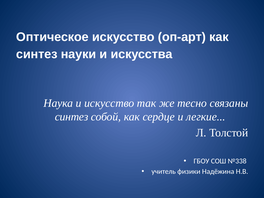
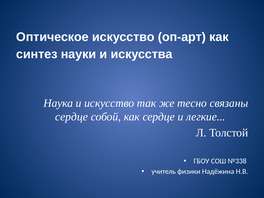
синтез at (72, 117): синтез -> сердце
